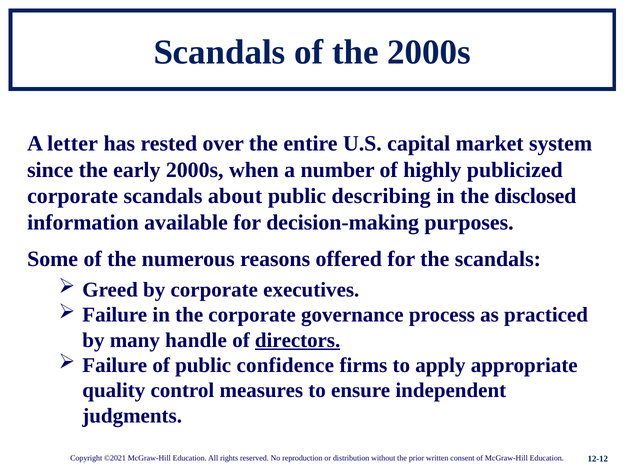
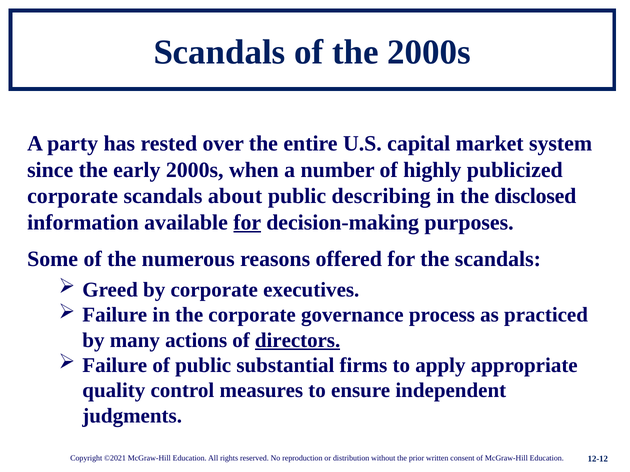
letter: letter -> party
for at (247, 223) underline: none -> present
handle: handle -> actions
confidence: confidence -> substantial
